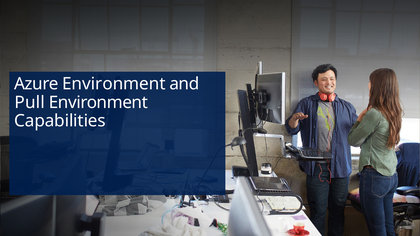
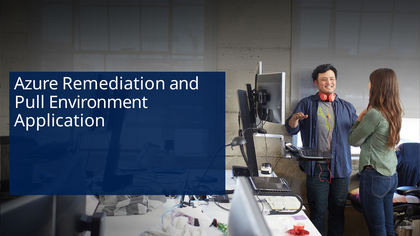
Azure Environment: Environment -> Remediation
Capabilities: Capabilities -> Application
